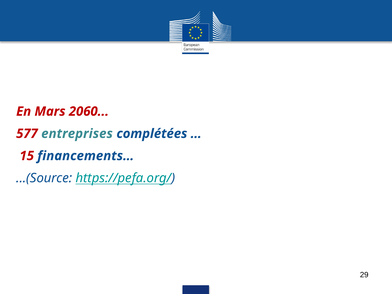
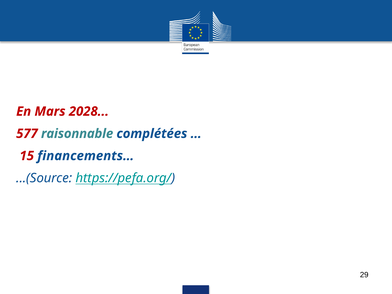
2060: 2060 -> 2028
entreprises: entreprises -> raisonnable
